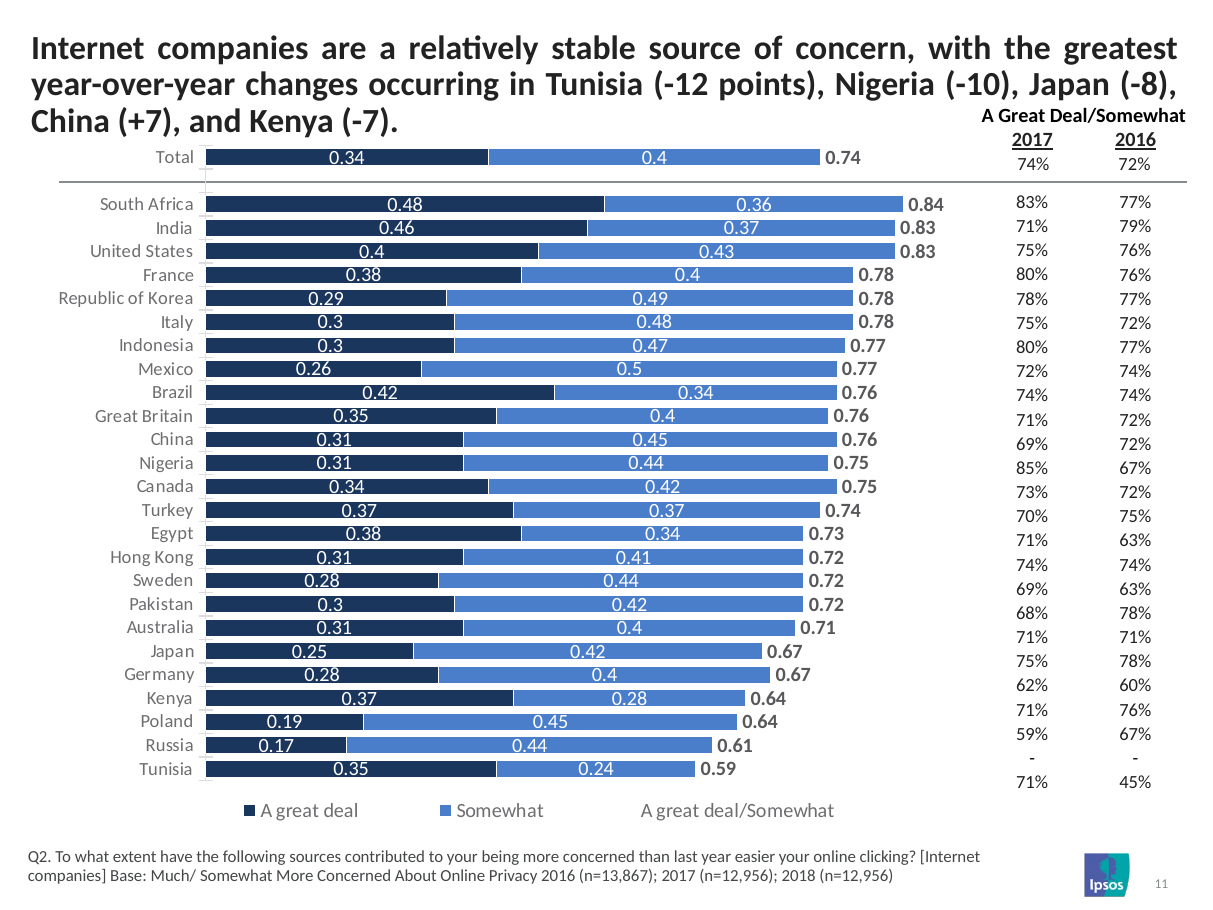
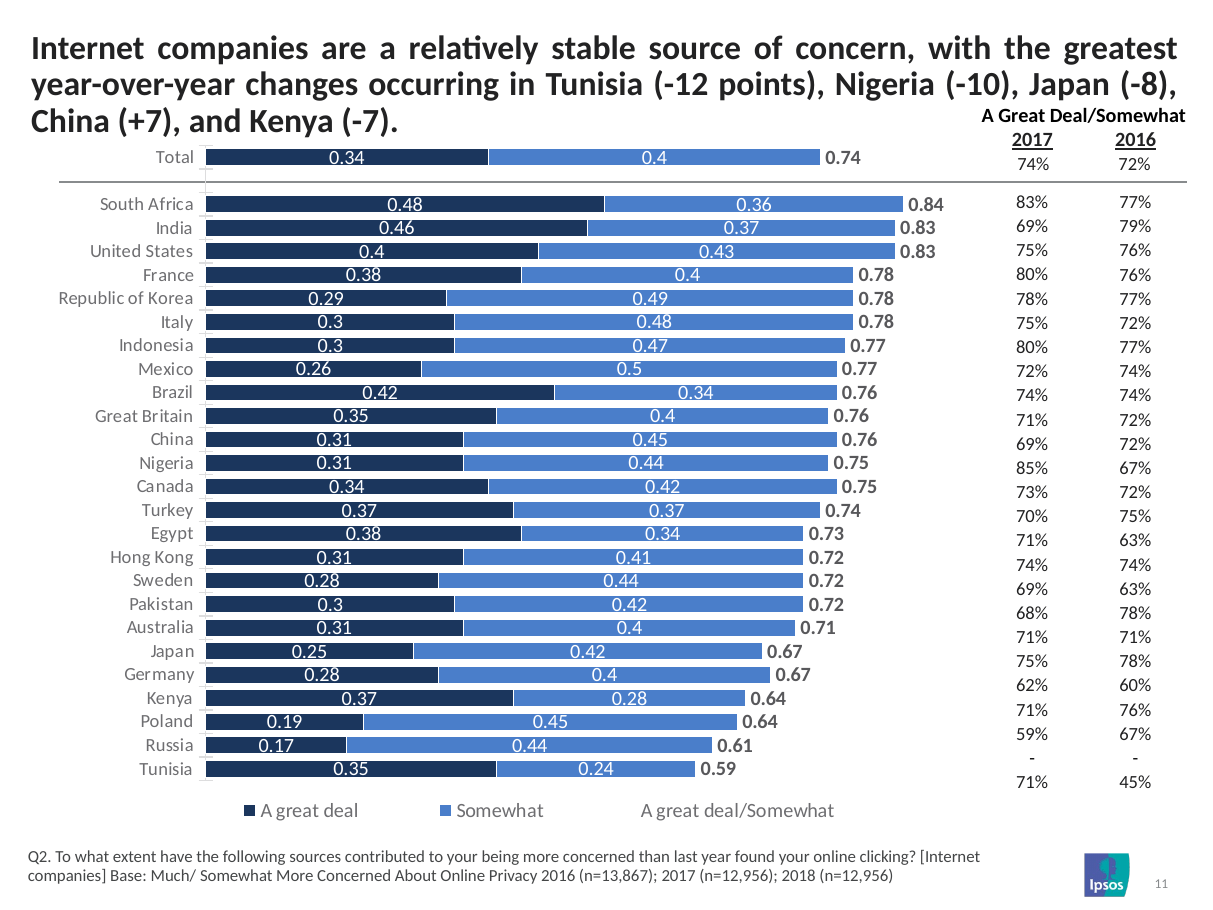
71% at (1032, 226): 71% -> 69%
easier: easier -> found
